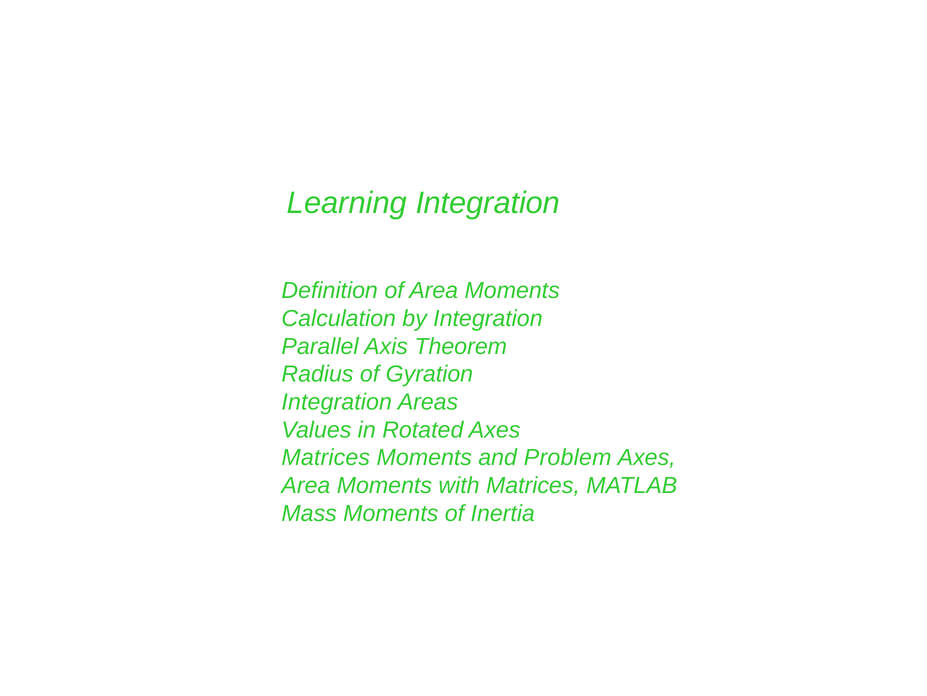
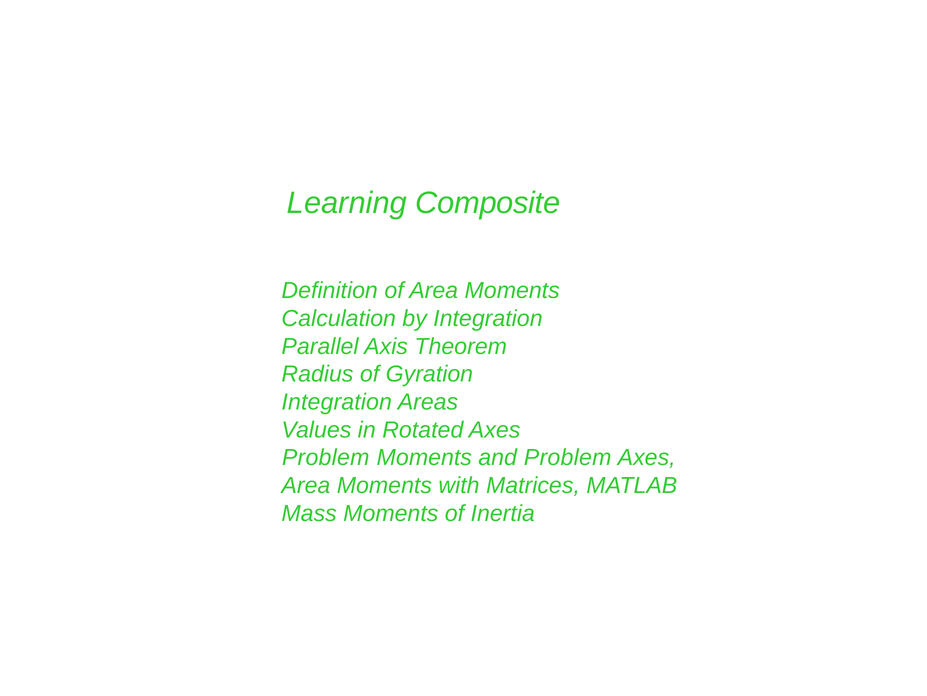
Learning Integration: Integration -> Composite
Matrices at (326, 457): Matrices -> Problem
